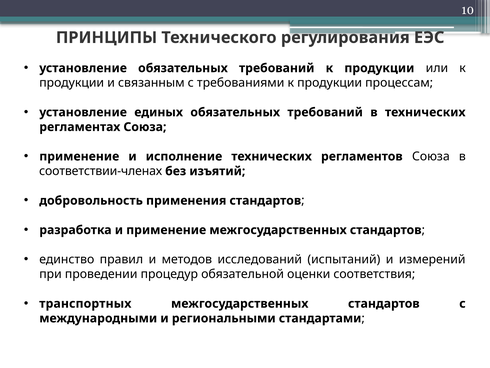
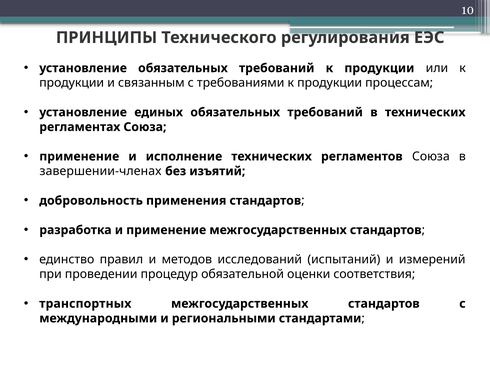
соответствии-членах: соответствии-членах -> завершении-членах
